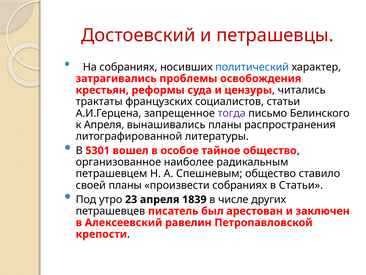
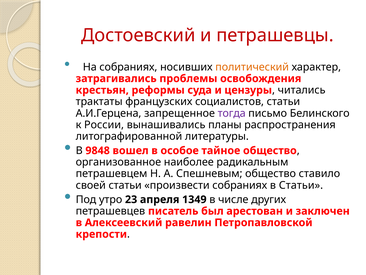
политический colour: blue -> orange
к Апреля: Апреля -> России
5301: 5301 -> 9848
своей планы: планы -> статьи
1839: 1839 -> 1349
